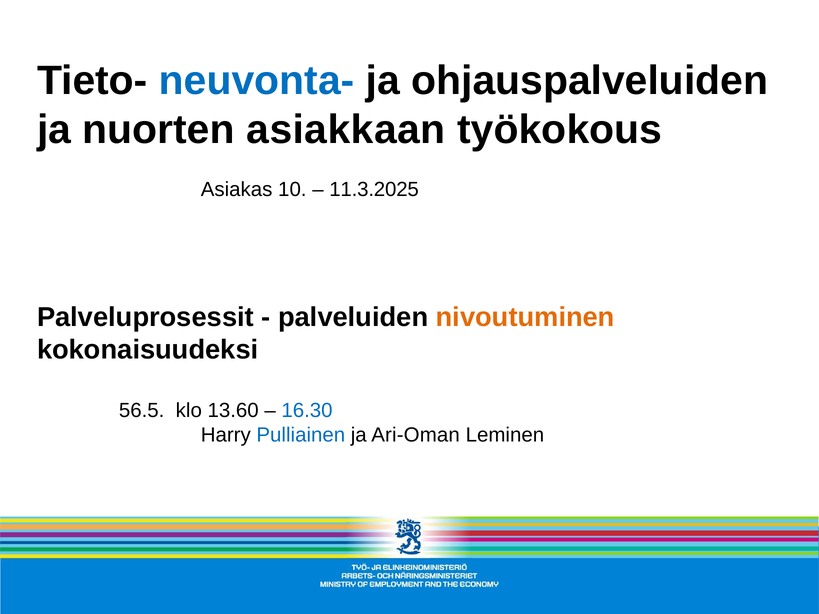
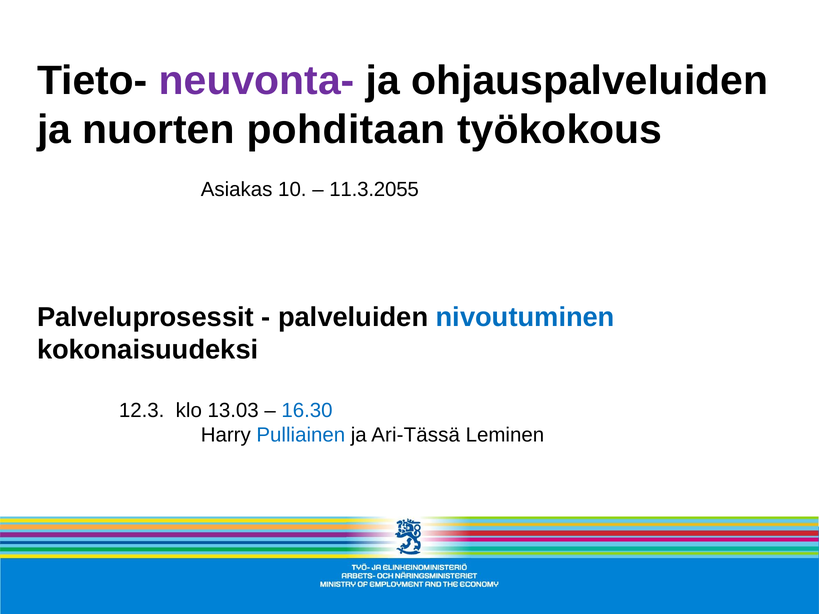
neuvonta- colour: blue -> purple
asiakkaan: asiakkaan -> pohditaan
11.3.2025: 11.3.2025 -> 11.3.2055
nivoutuminen colour: orange -> blue
56.5: 56.5 -> 12.3
13.60: 13.60 -> 13.03
Ari-Oman: Ari-Oman -> Ari-Tässä
